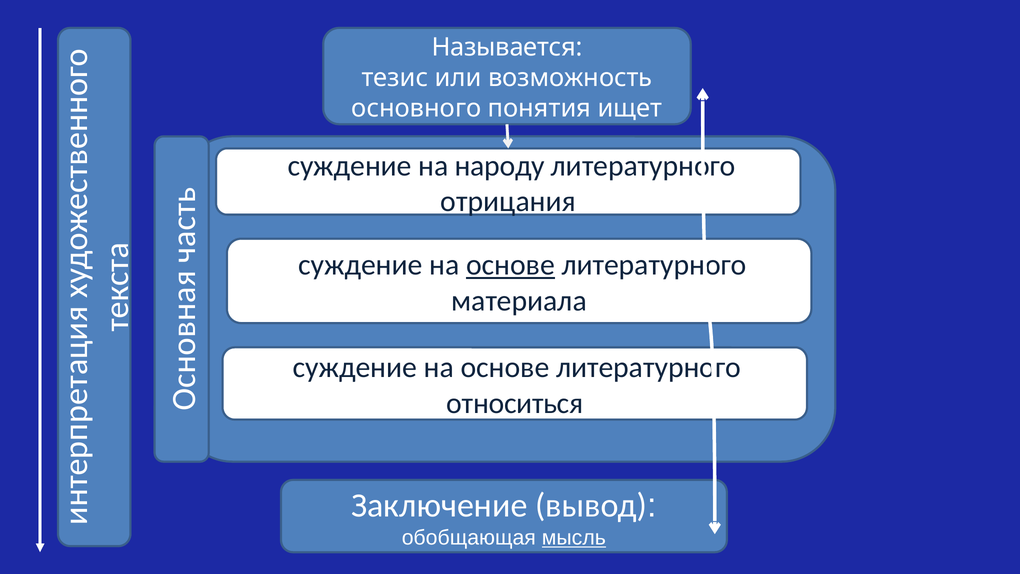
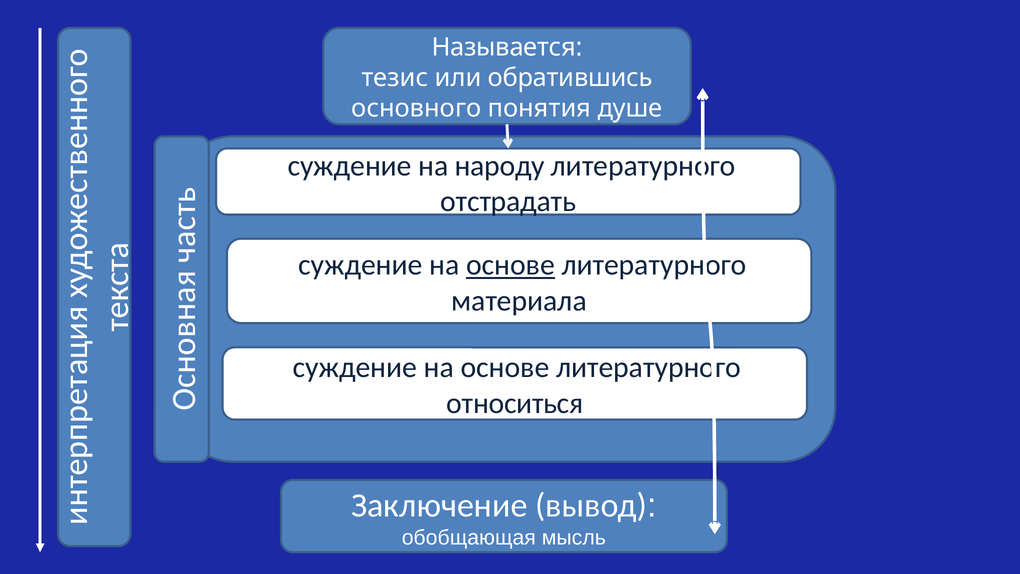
возможность: возможность -> обратившись
ищет: ищет -> душе
отрицания: отрицания -> отстрадать
мысль underline: present -> none
